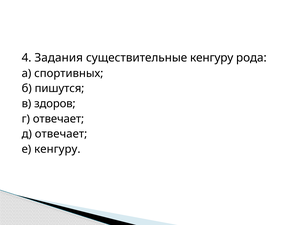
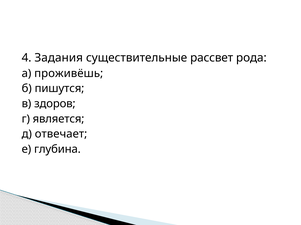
существительные кенгуру: кенгуру -> рассвет
спортивных: спортивных -> проживёшь
г отвечает: отвечает -> является
е кенгуру: кенгуру -> глубина
